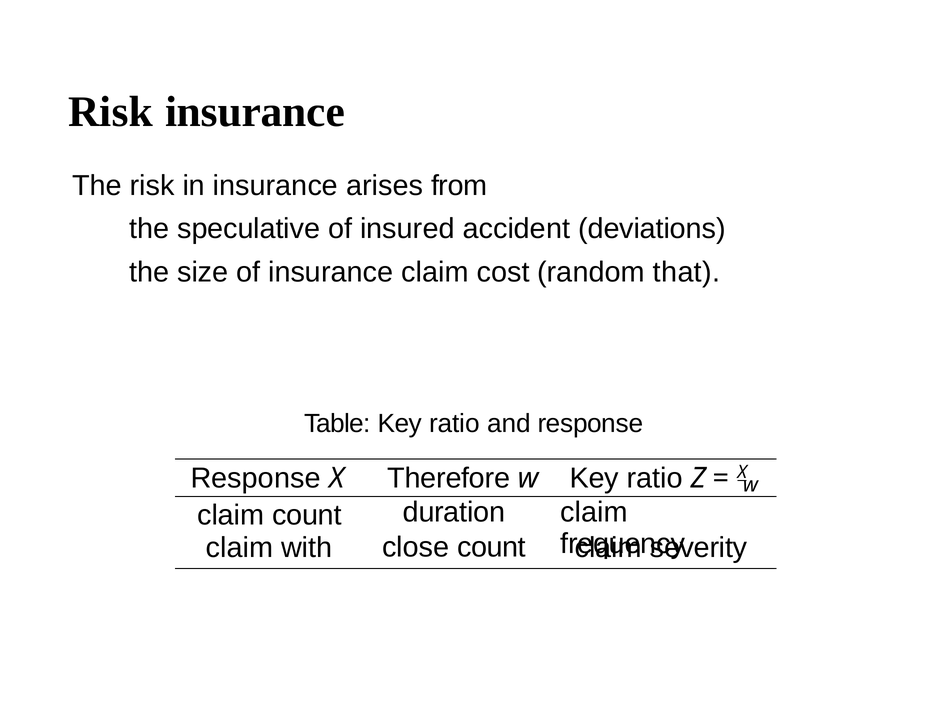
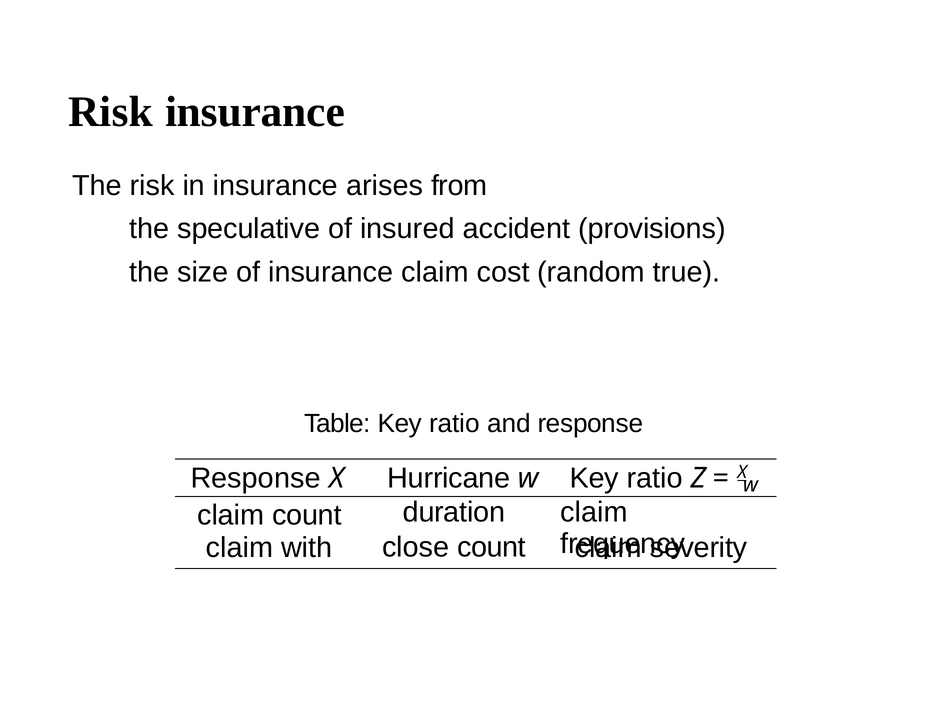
deviations: deviations -> provisions
that: that -> true
Therefore: Therefore -> Hurricane
